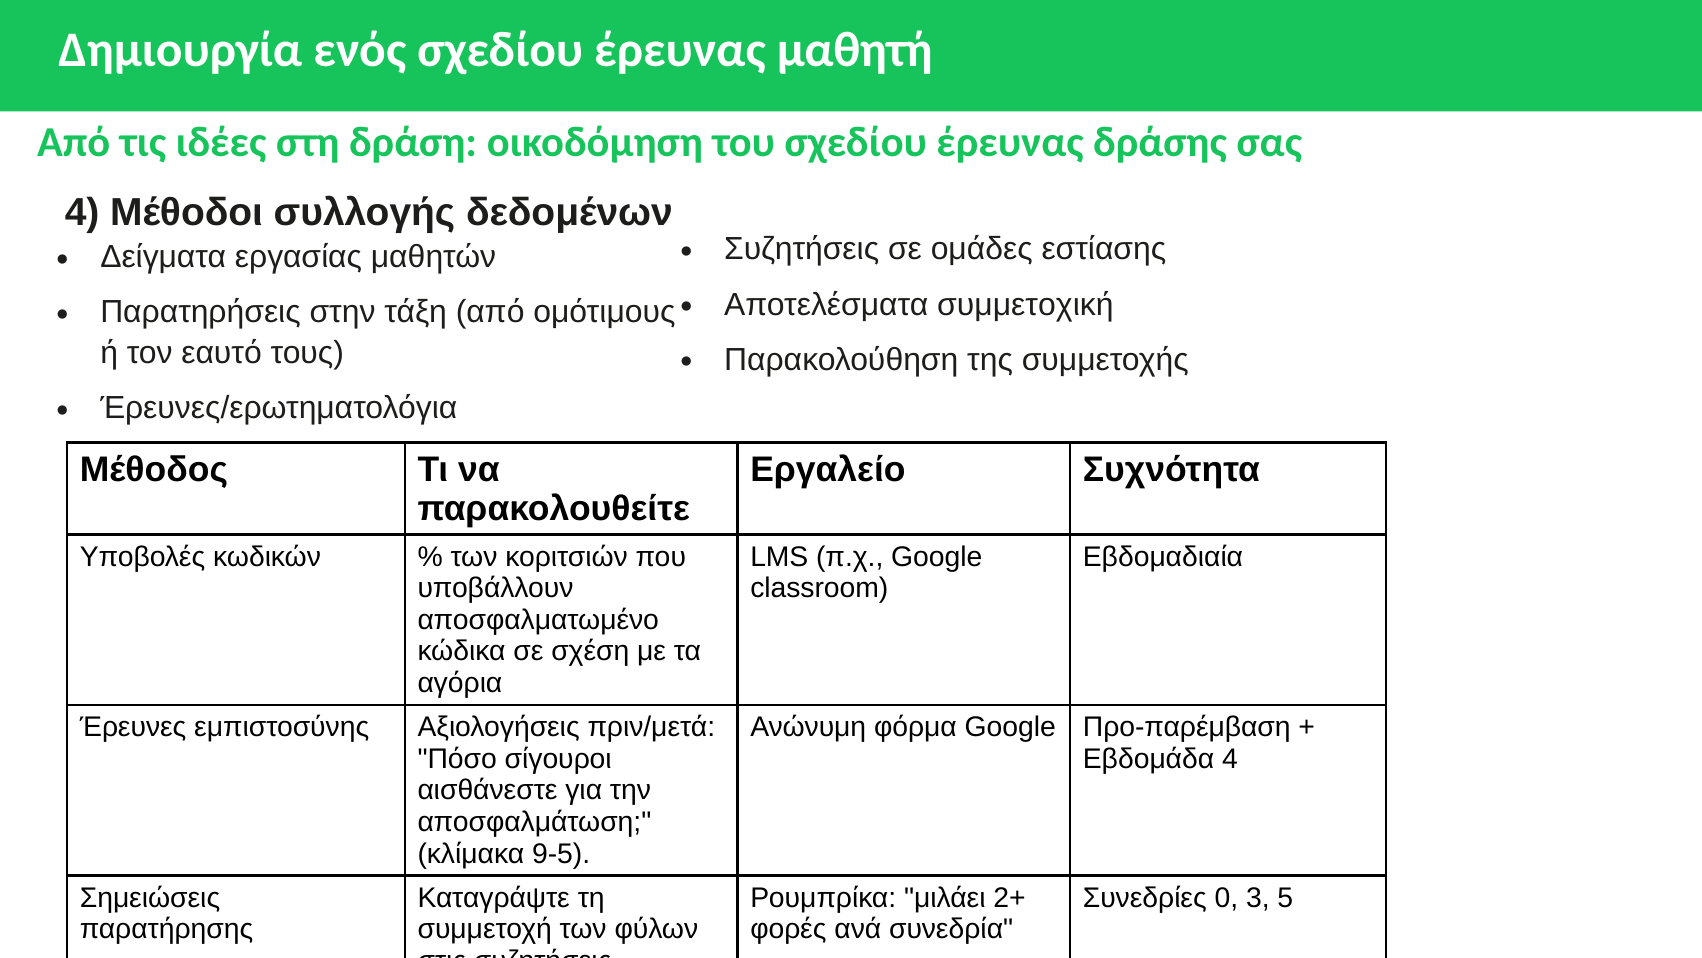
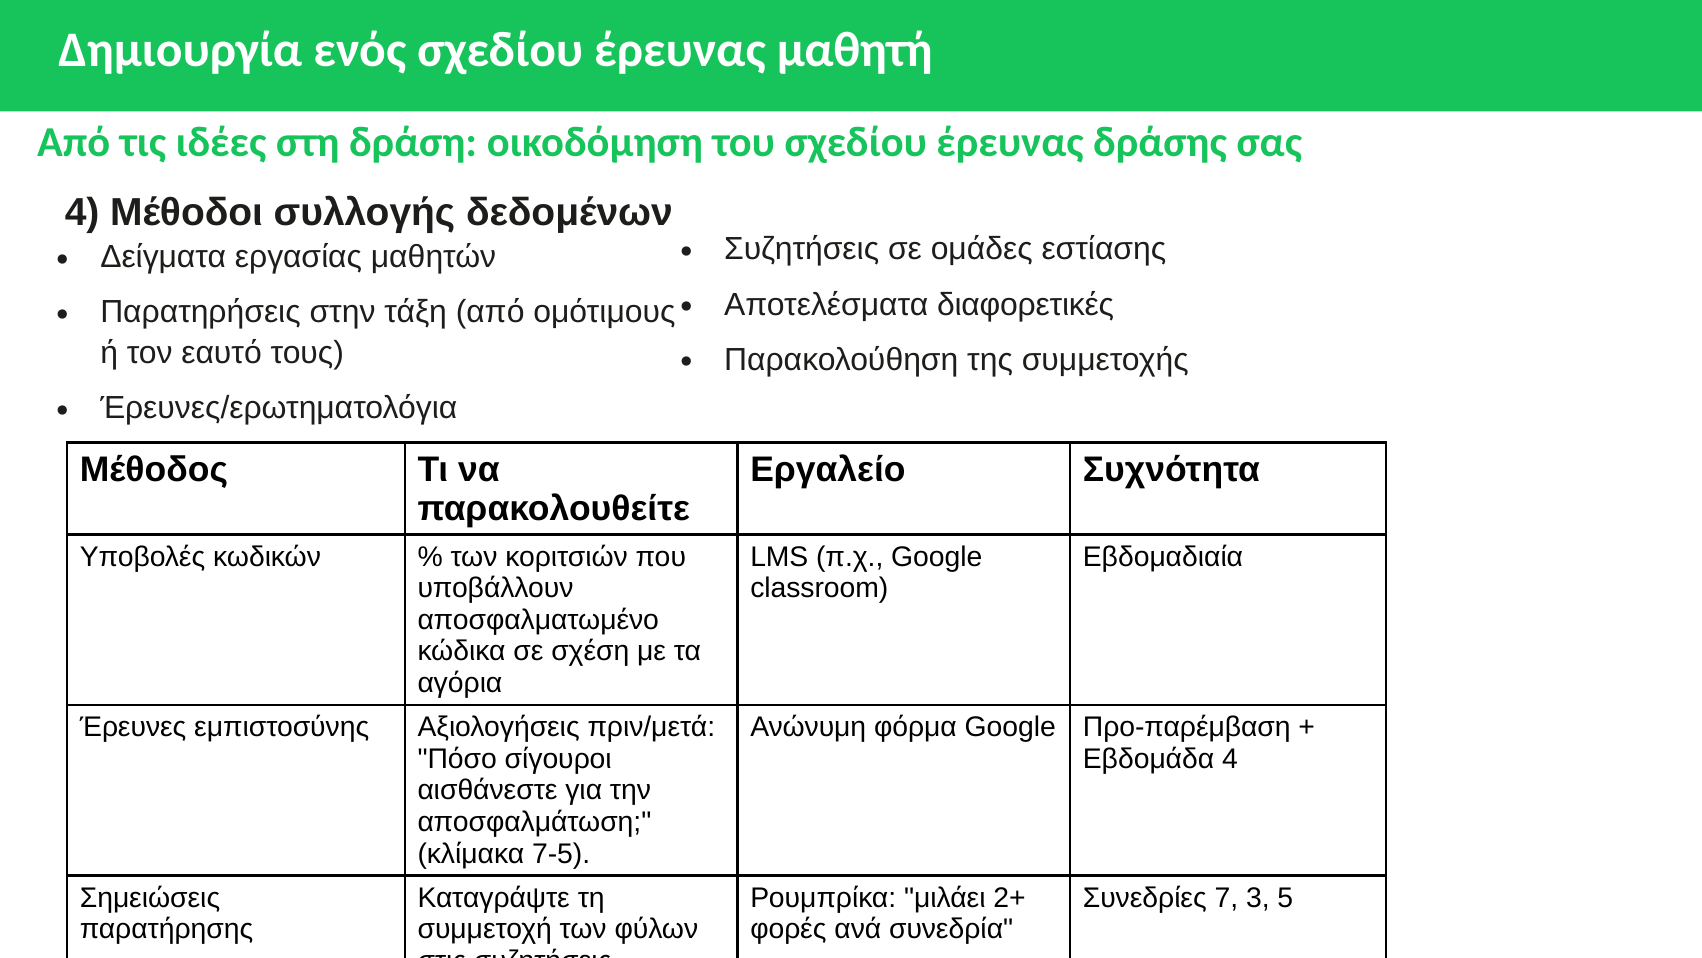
συμμετοχική: συμμετοχική -> διαφορετικές
9-5: 9-5 -> 7-5
0: 0 -> 7
